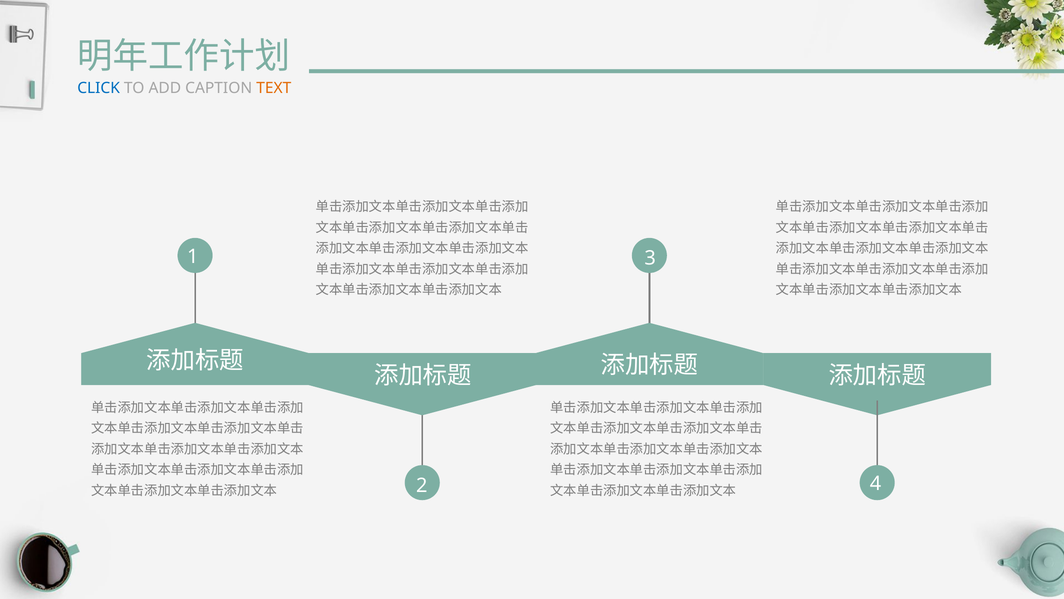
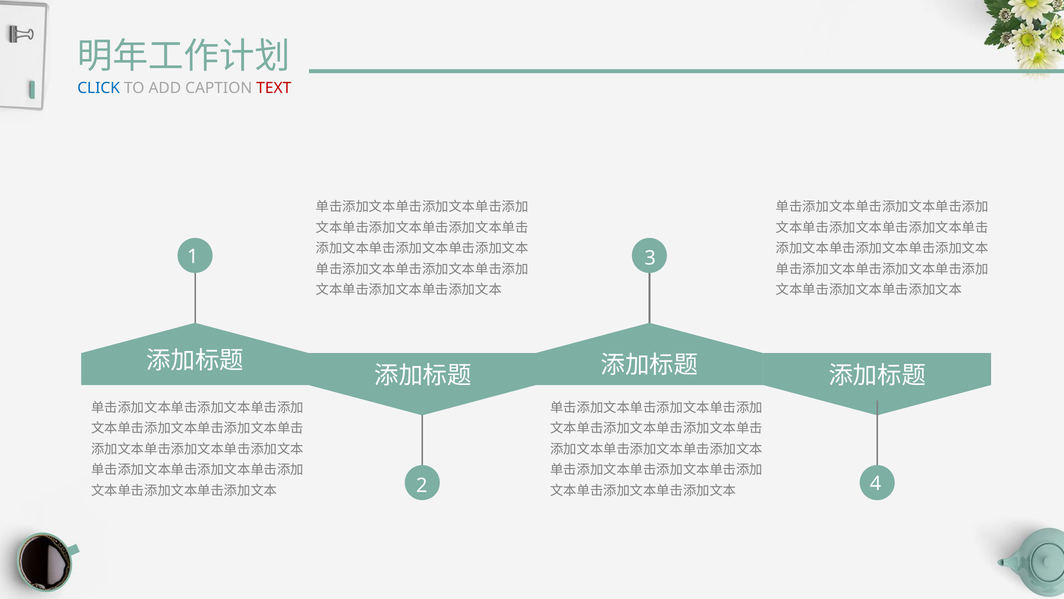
TEXT colour: orange -> red
